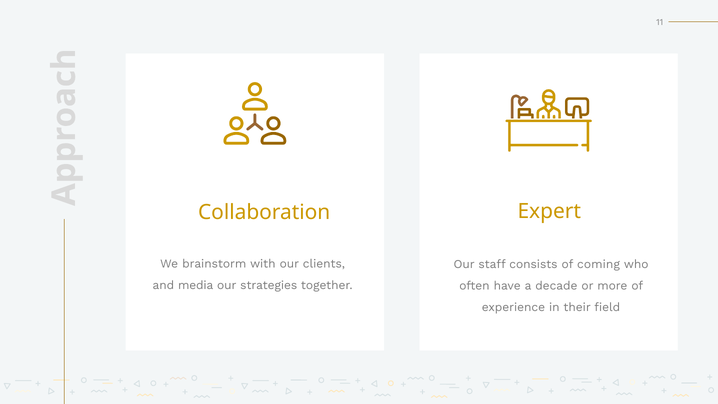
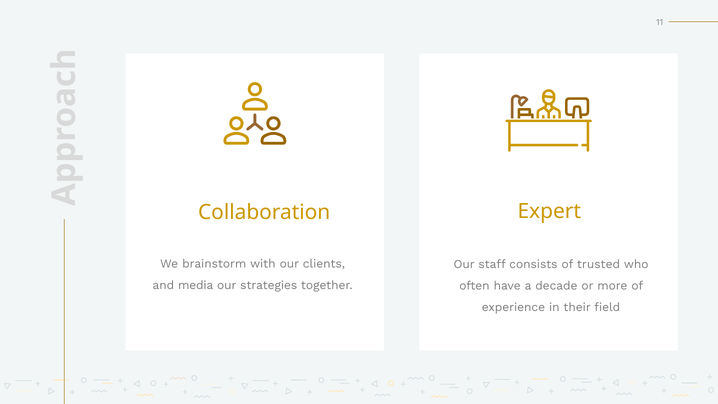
coming: coming -> trusted
